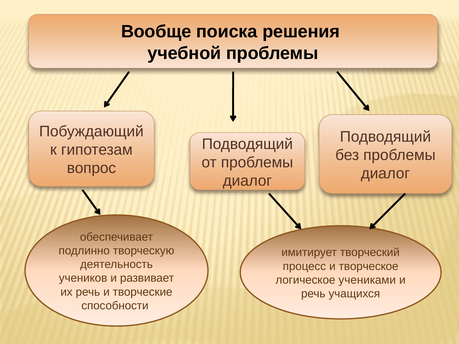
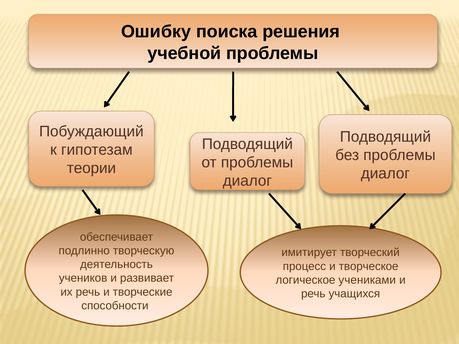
Вообще: Вообще -> Ошибку
вопрос: вопрос -> теории
